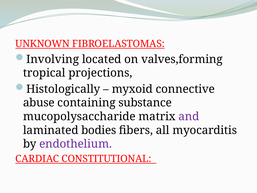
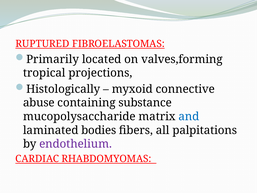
UNKNOWN: UNKNOWN -> RUPTURED
Involving: Involving -> Primarily
and colour: purple -> blue
myocarditis: myocarditis -> palpitations
CONSTITUTIONAL: CONSTITUTIONAL -> RHABDOMYOMAS
